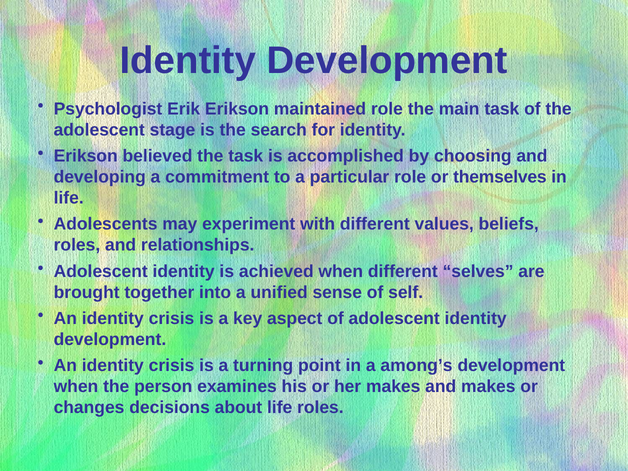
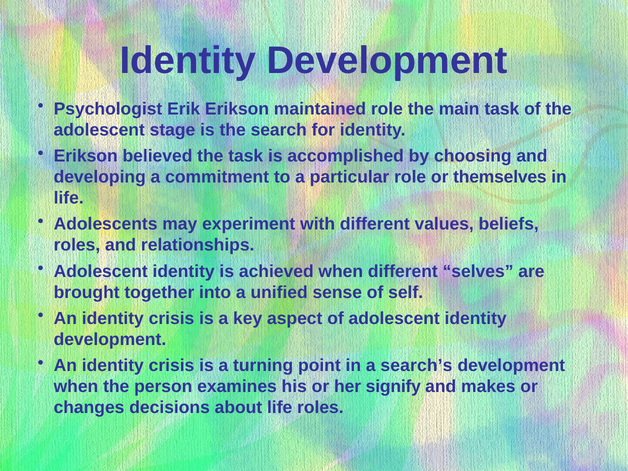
among’s: among’s -> search’s
her makes: makes -> signify
